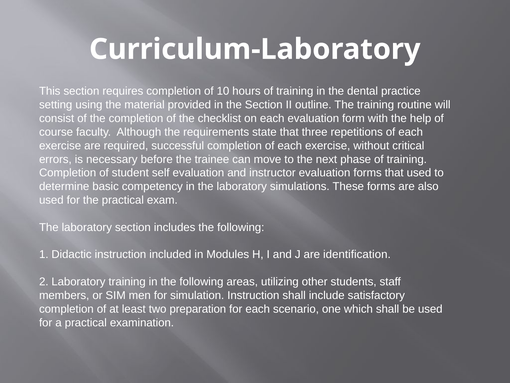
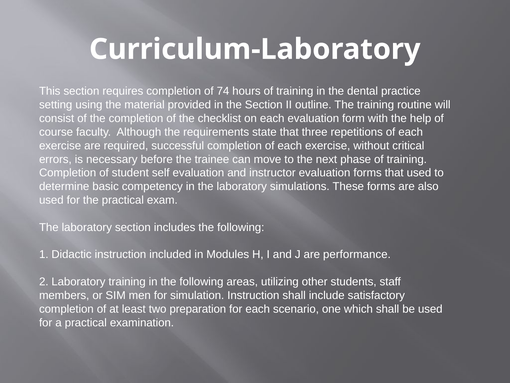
10: 10 -> 74
identification: identification -> performance
